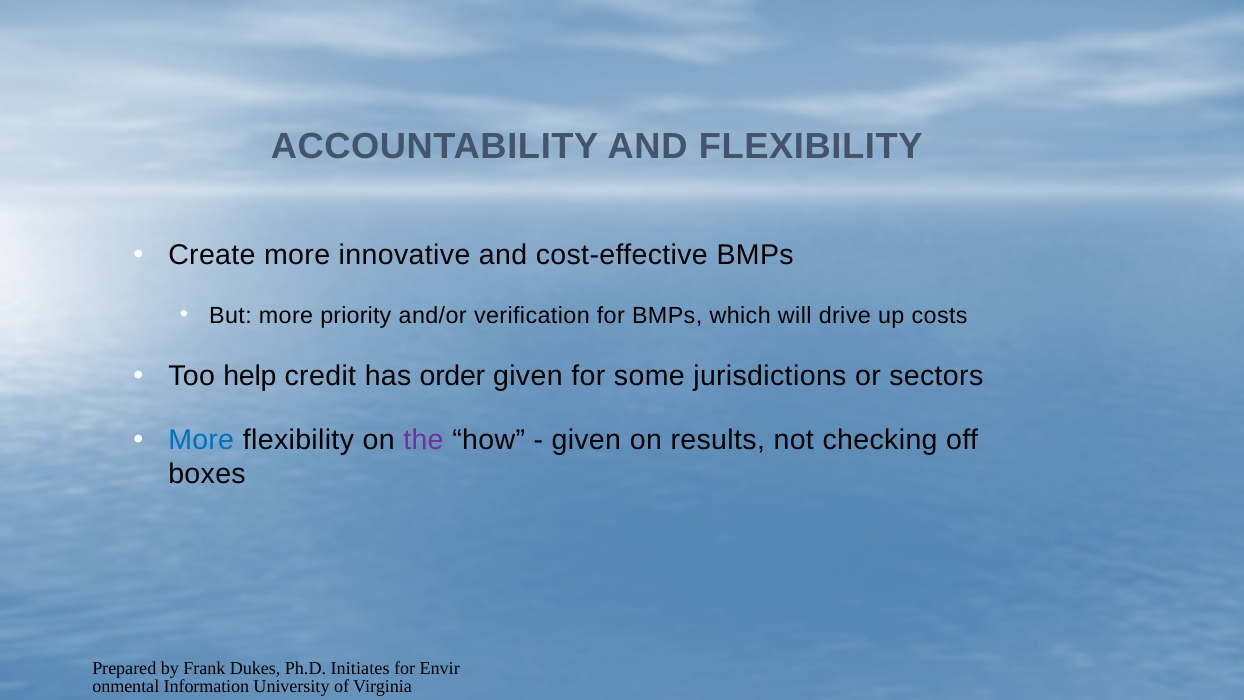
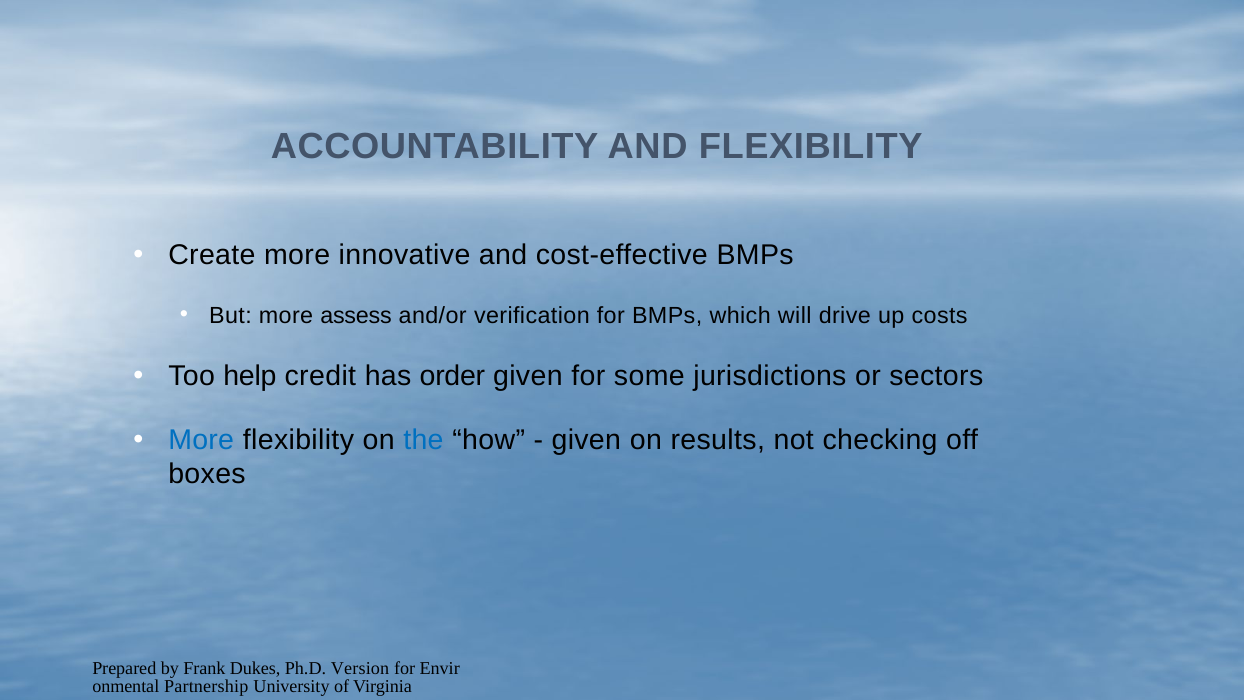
priority: priority -> assess
the colour: purple -> blue
Initiates: Initiates -> Version
Information: Information -> Partnership
